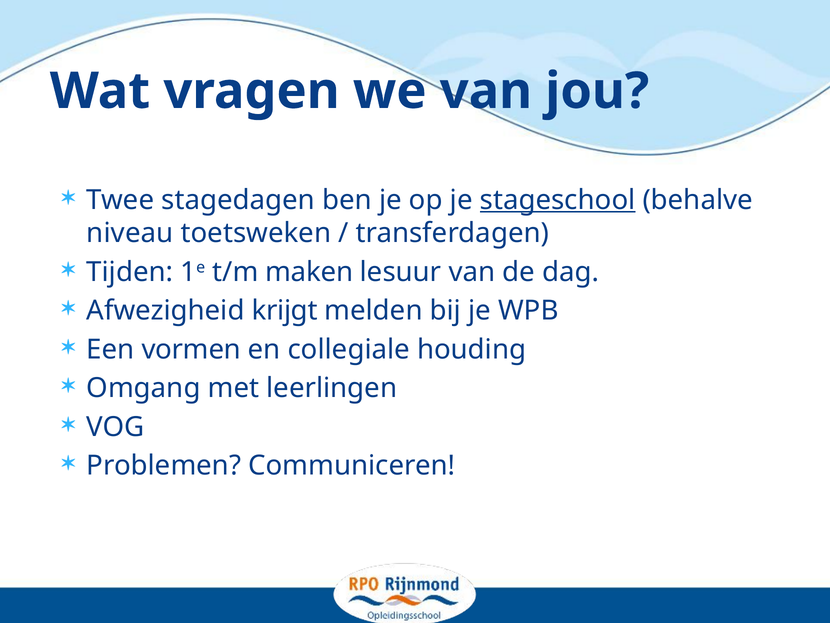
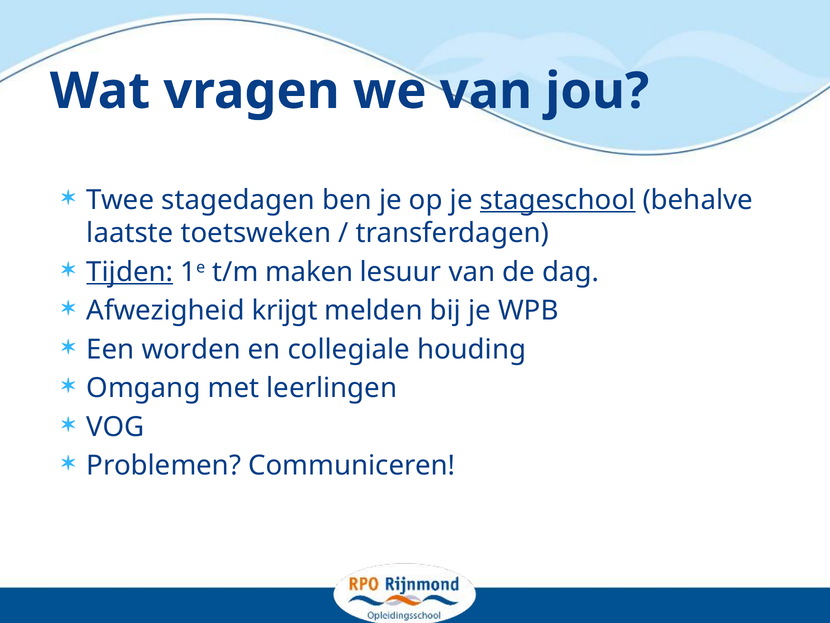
niveau: niveau -> laatste
Tijden underline: none -> present
vormen: vormen -> worden
